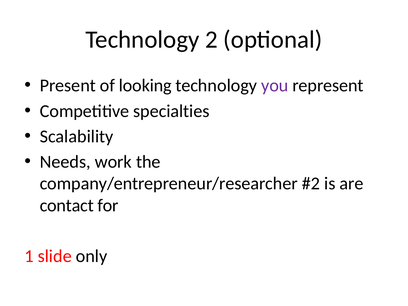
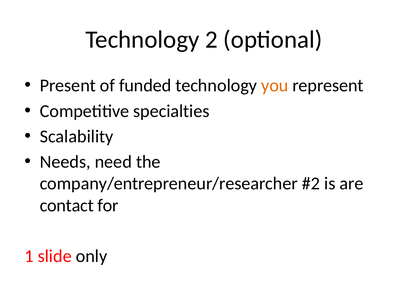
looking: looking -> funded
you colour: purple -> orange
work: work -> need
